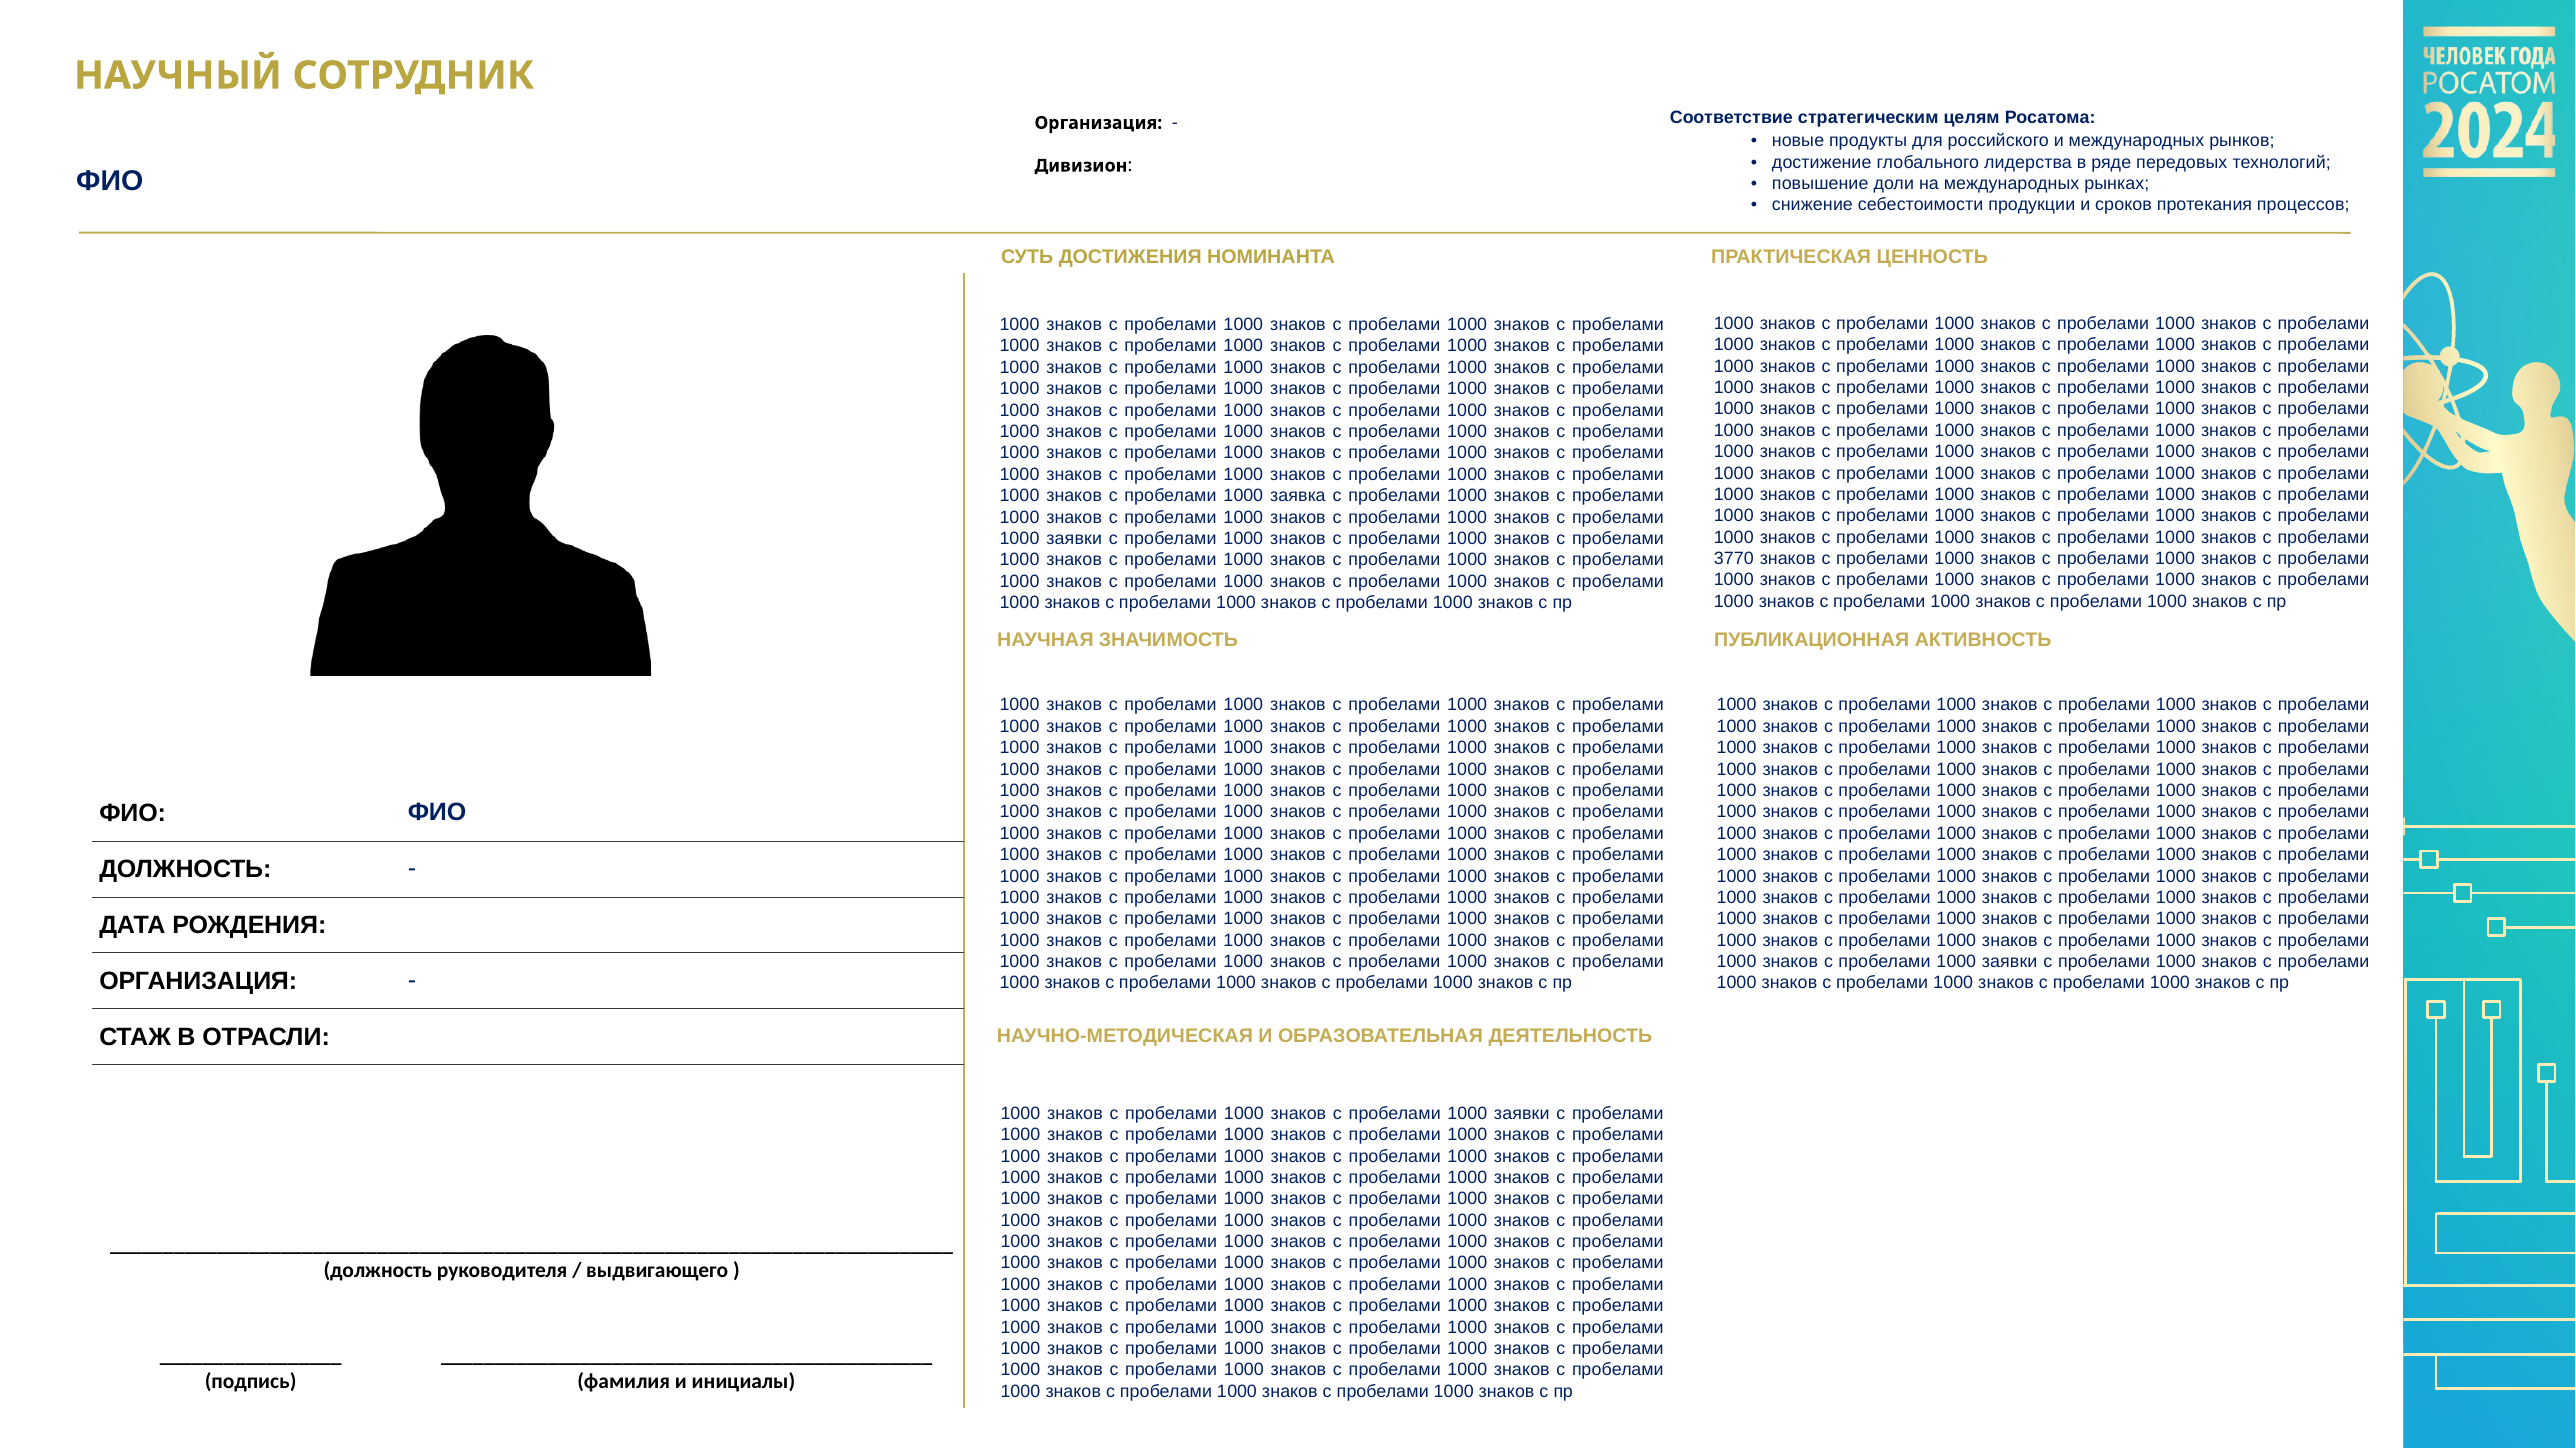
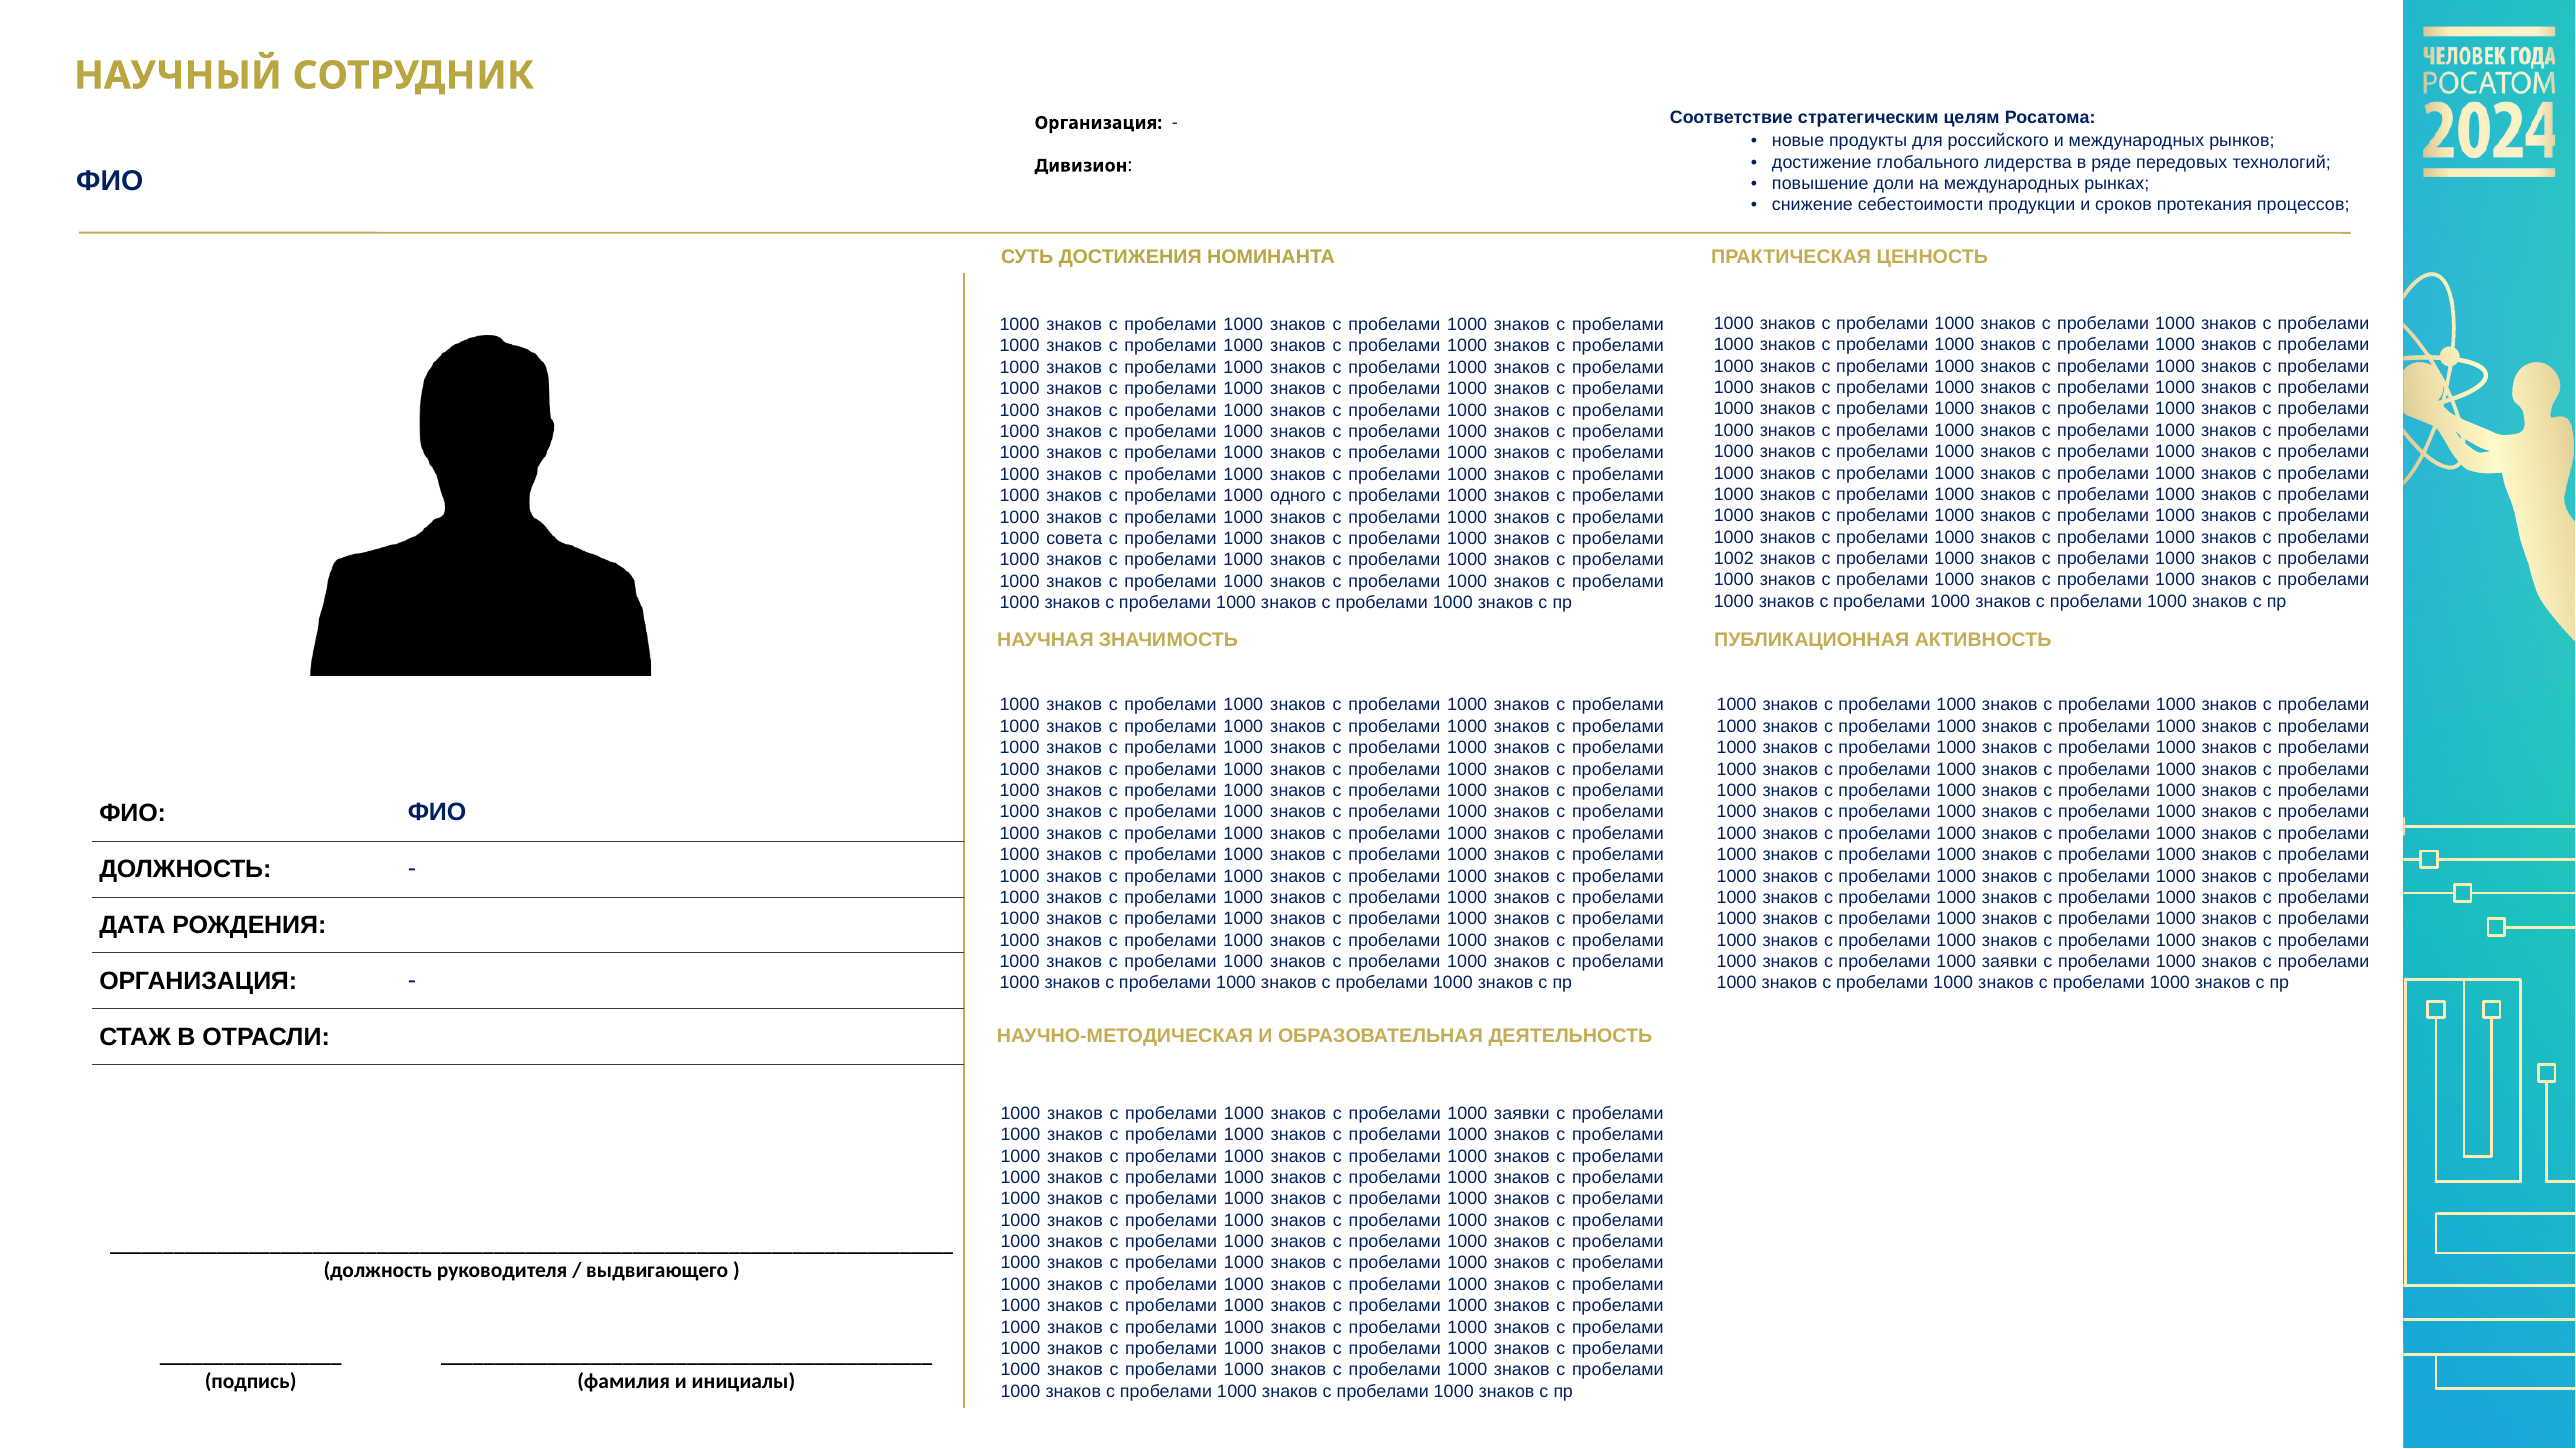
заявка: заявка -> одного
заявки at (1074, 539): заявки -> совета
3770: 3770 -> 1002
